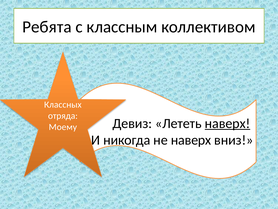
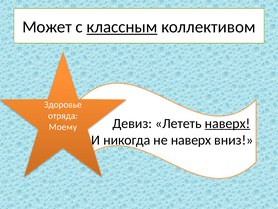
Ребята: Ребята -> Может
классным underline: none -> present
Классных: Классных -> Здоровье
